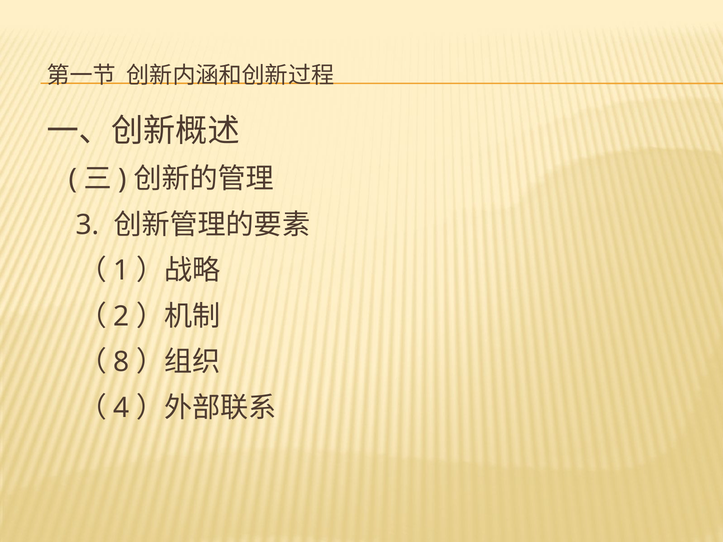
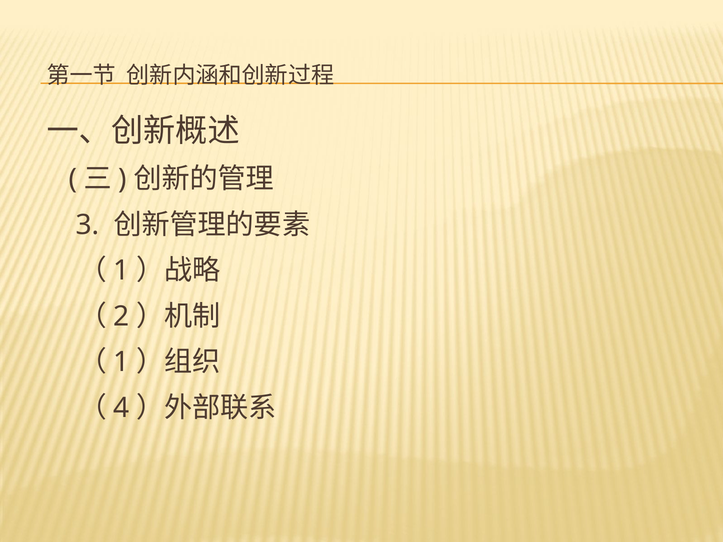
8 at (121, 362): 8 -> 1
